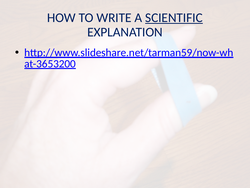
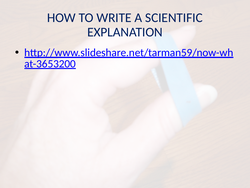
SCIENTIFIC underline: present -> none
